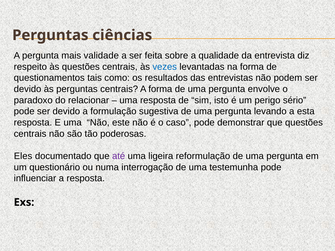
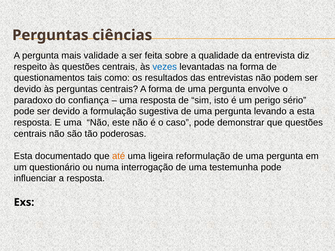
relacionar: relacionar -> confiança
Eles at (23, 156): Eles -> Esta
até colour: purple -> orange
